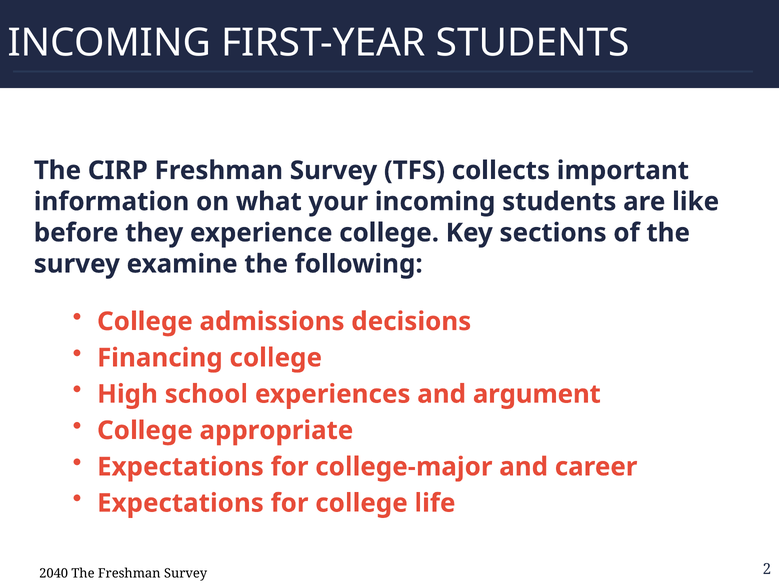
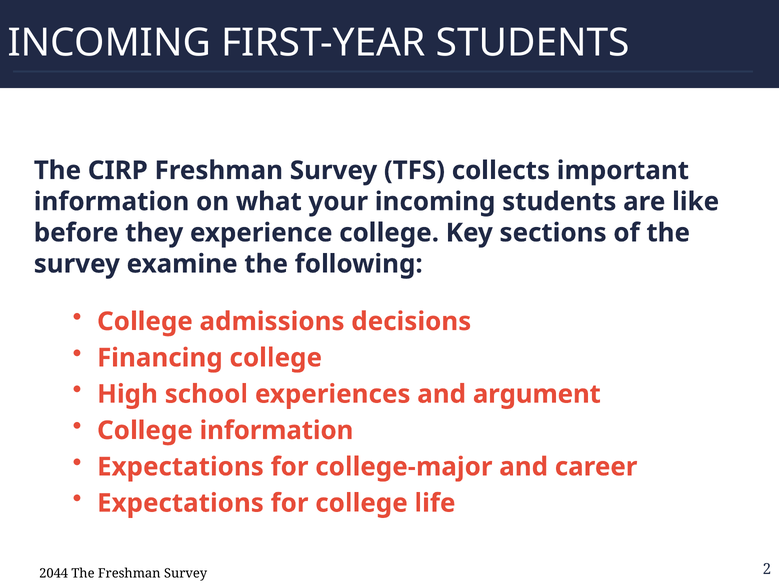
College appropriate: appropriate -> information
2040: 2040 -> 2044
